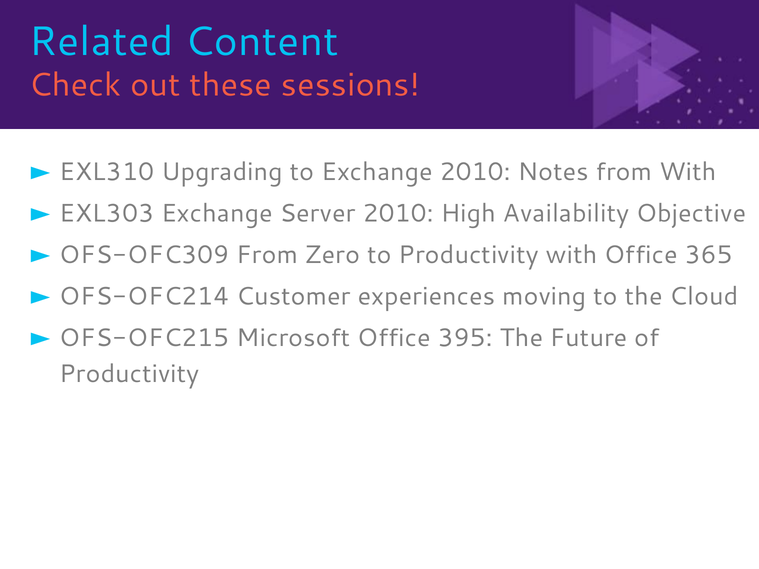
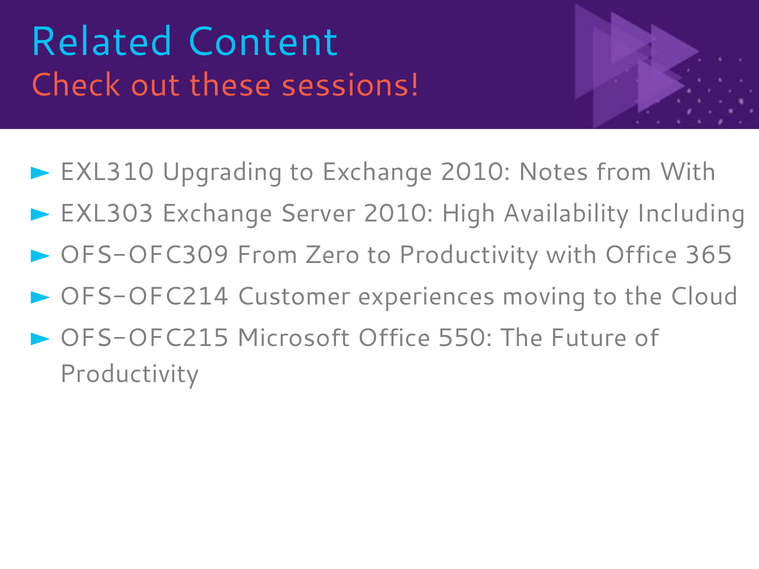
Objective: Objective -> Including
395: 395 -> 550
